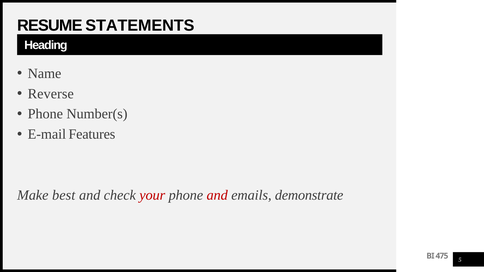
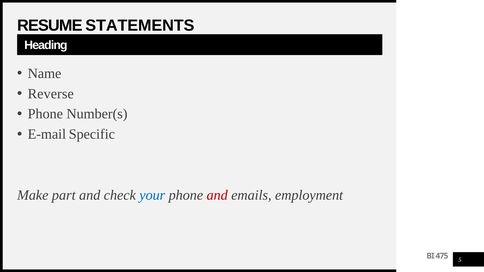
Features: Features -> Specific
best: best -> part
your colour: red -> blue
demonstrate: demonstrate -> employment
